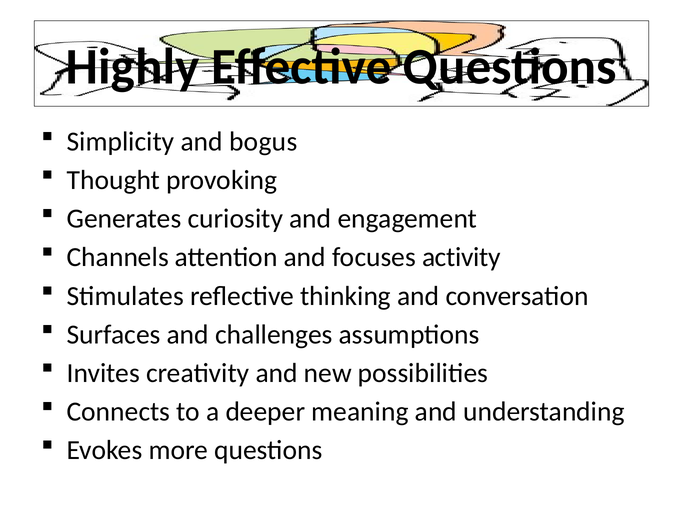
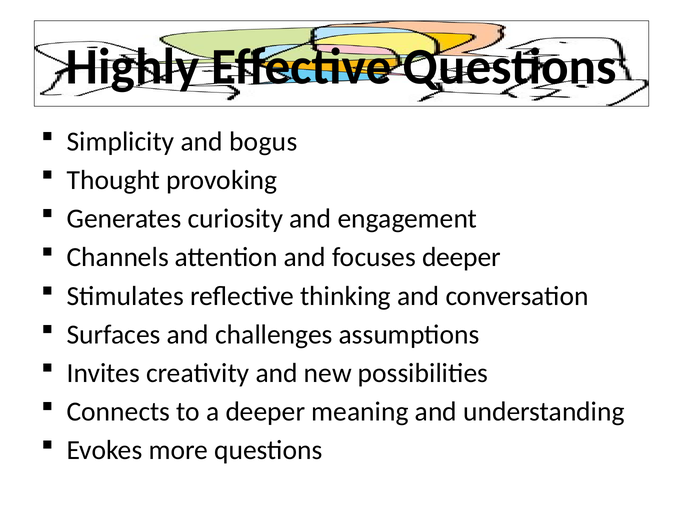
focuses activity: activity -> deeper
